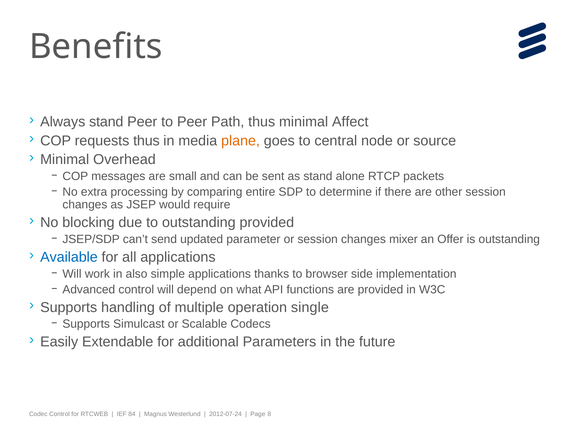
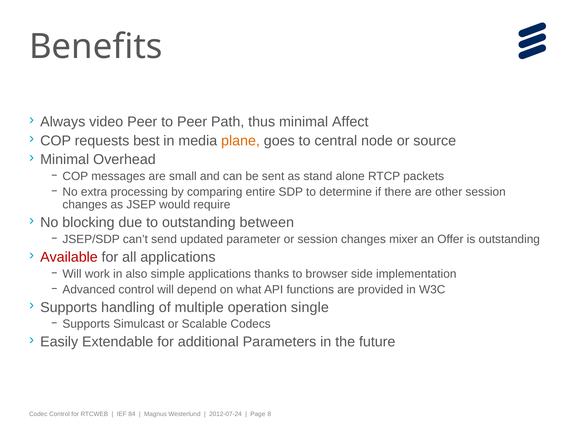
Always stand: stand -> video
requests thus: thus -> best
outstanding provided: provided -> between
Available colour: blue -> red
